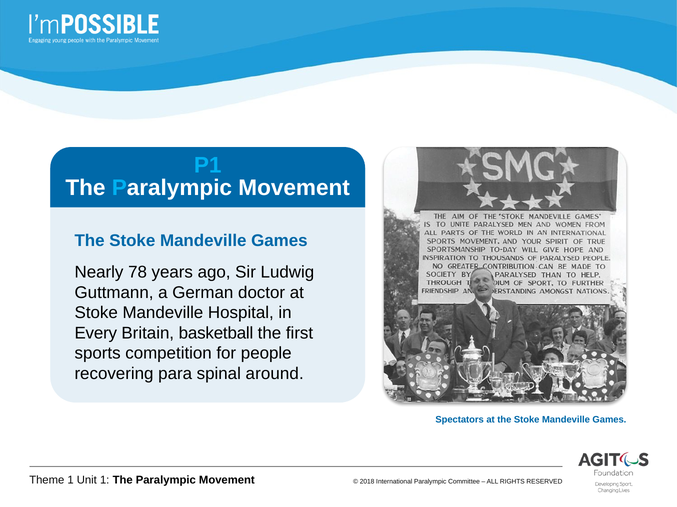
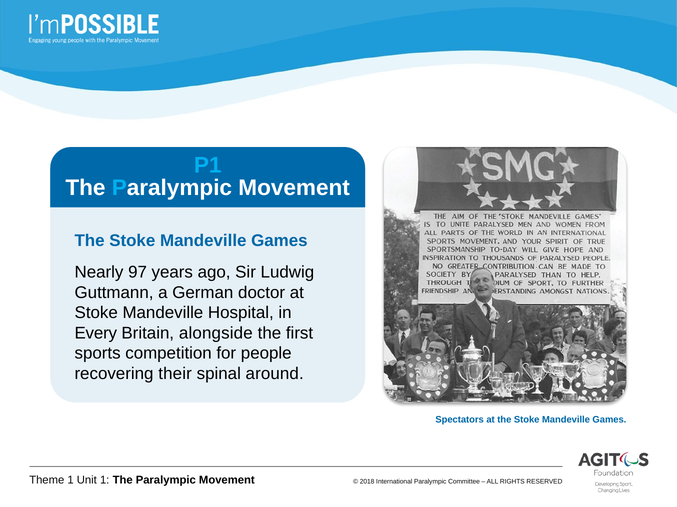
78: 78 -> 97
basketball: basketball -> alongside
para: para -> their
